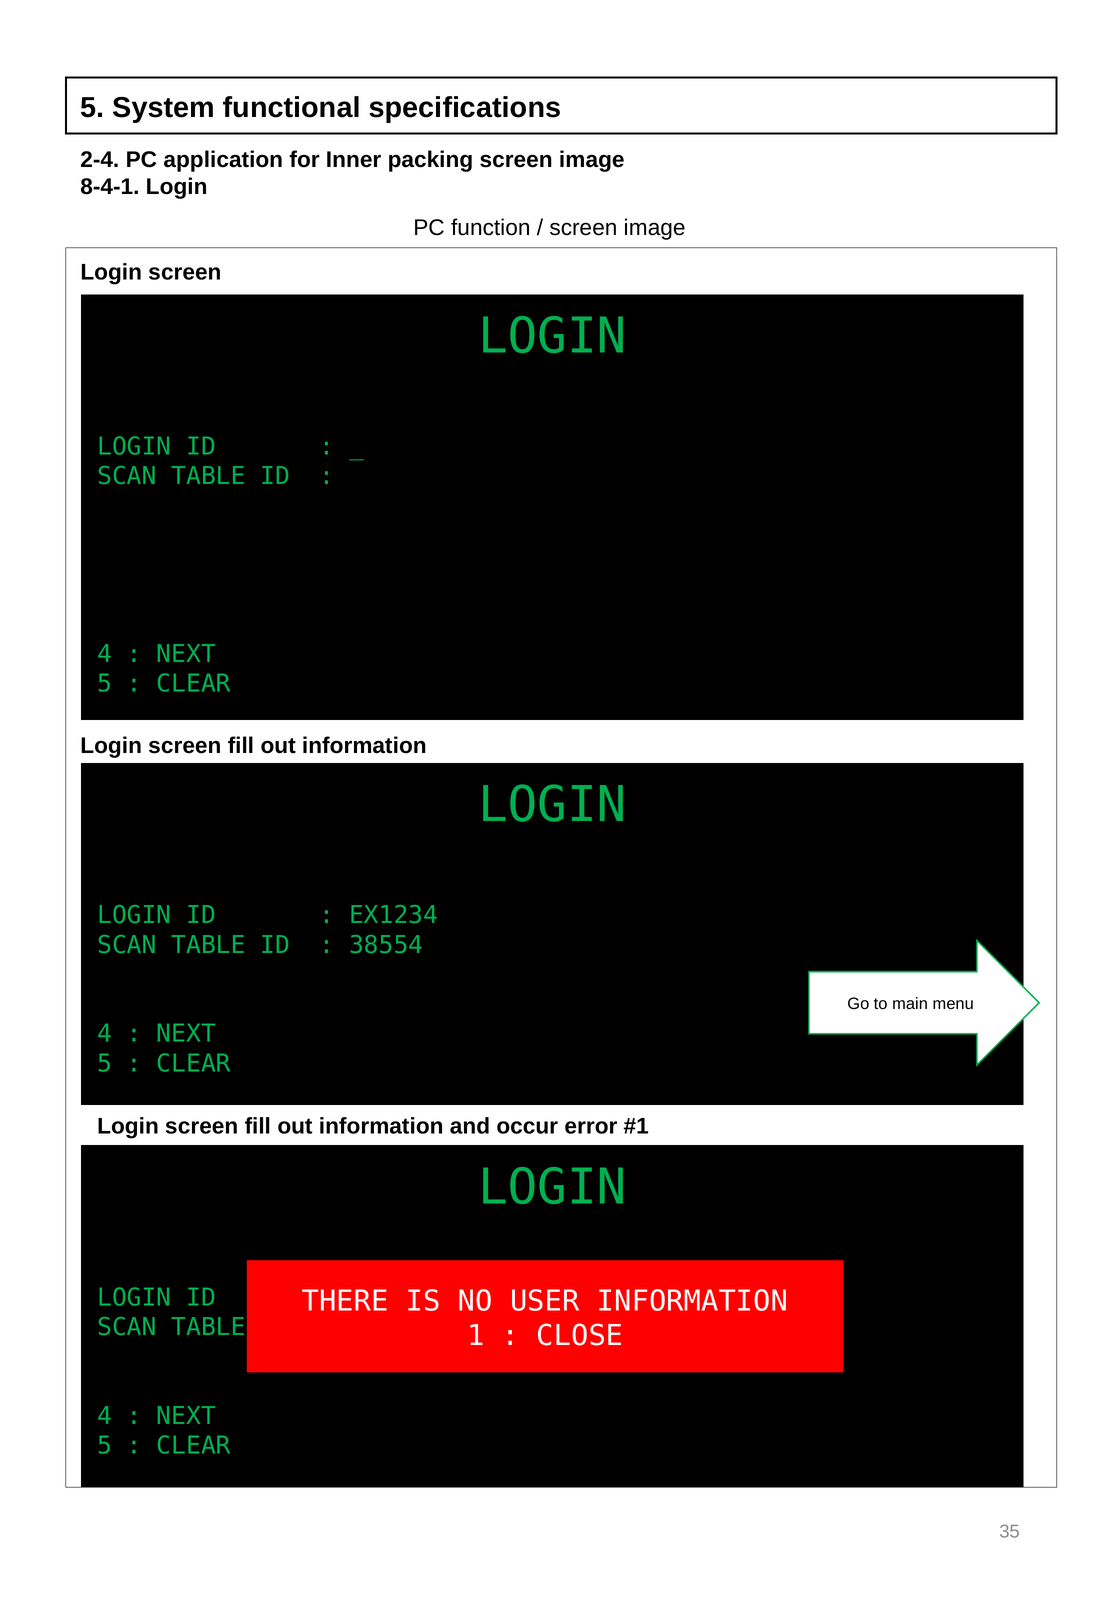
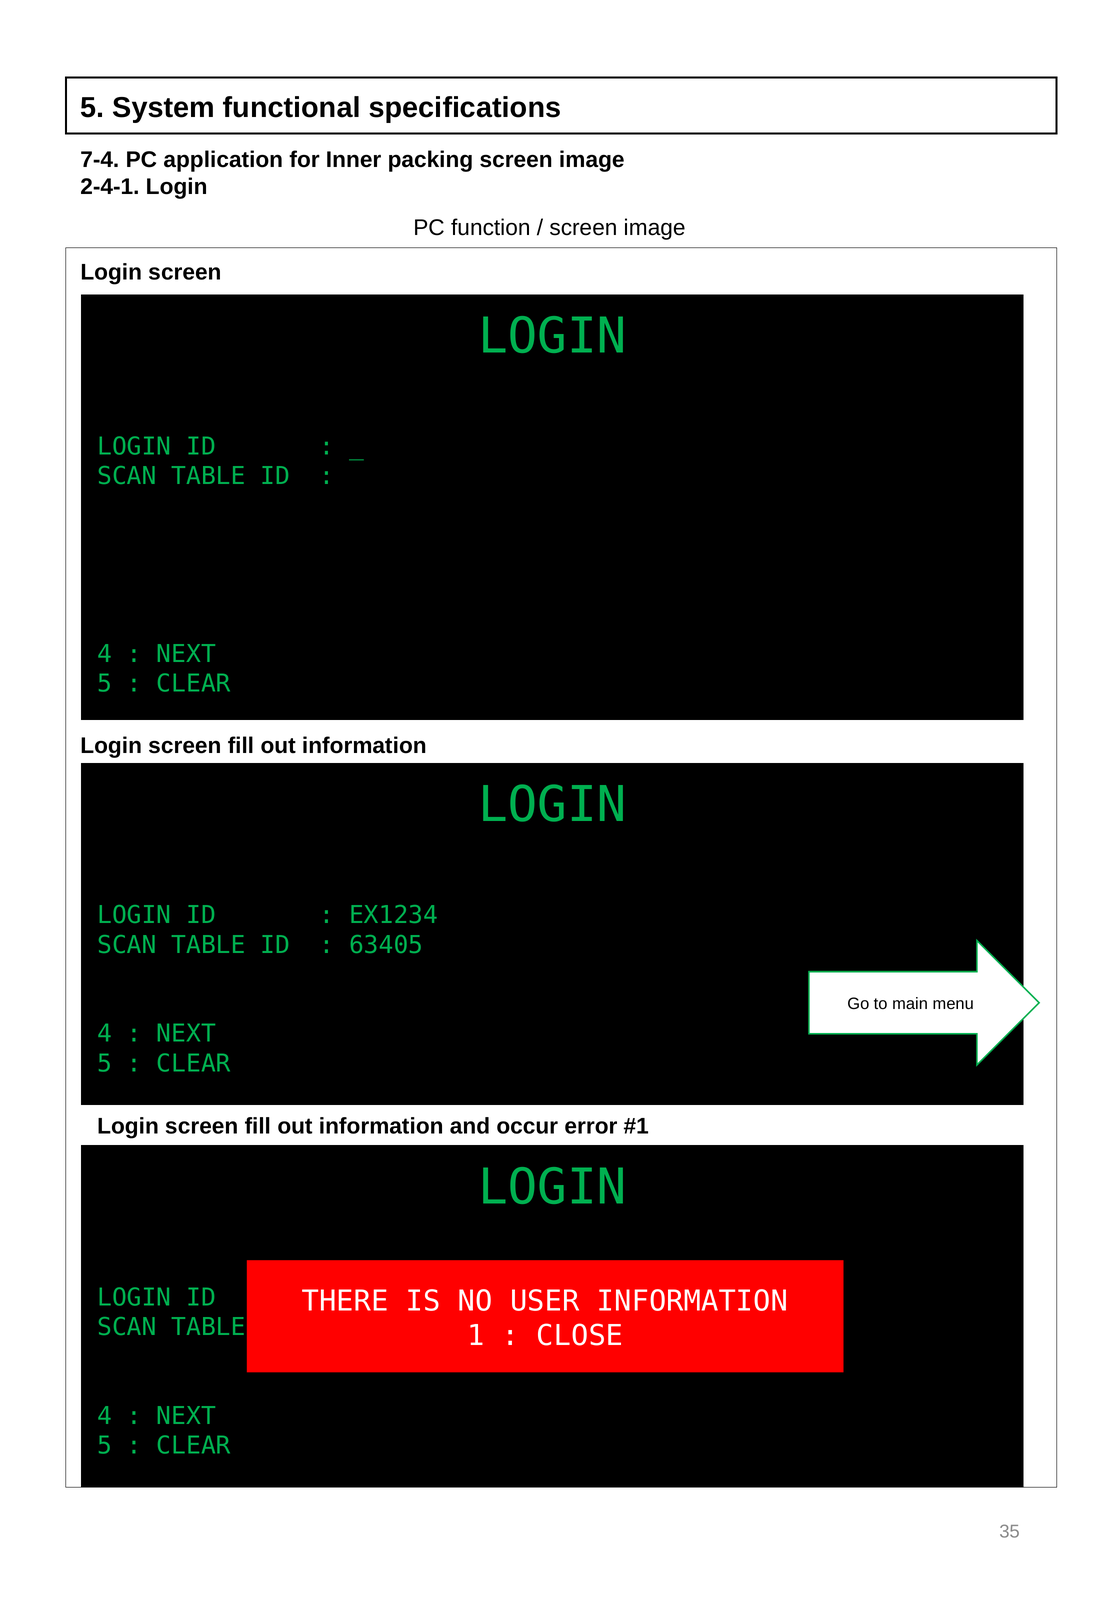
2-4: 2-4 -> 7-4
8-4-1: 8-4-1 -> 2-4-1
38554: 38554 -> 63405
